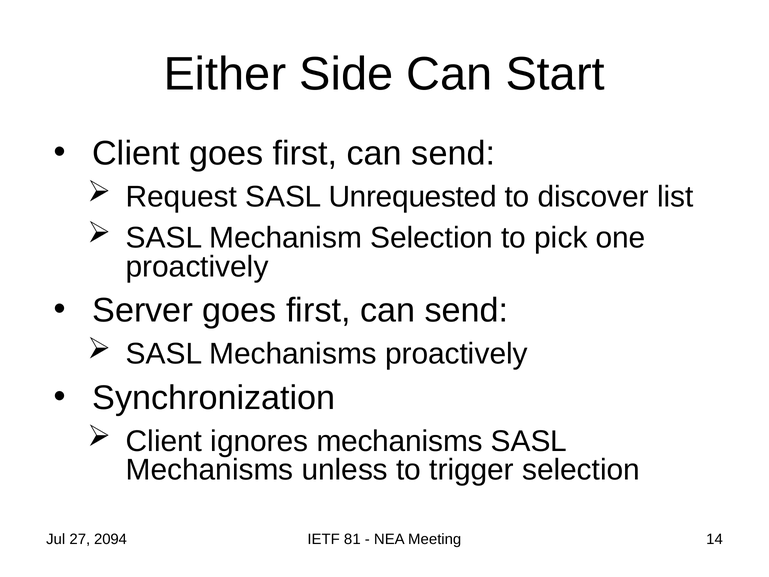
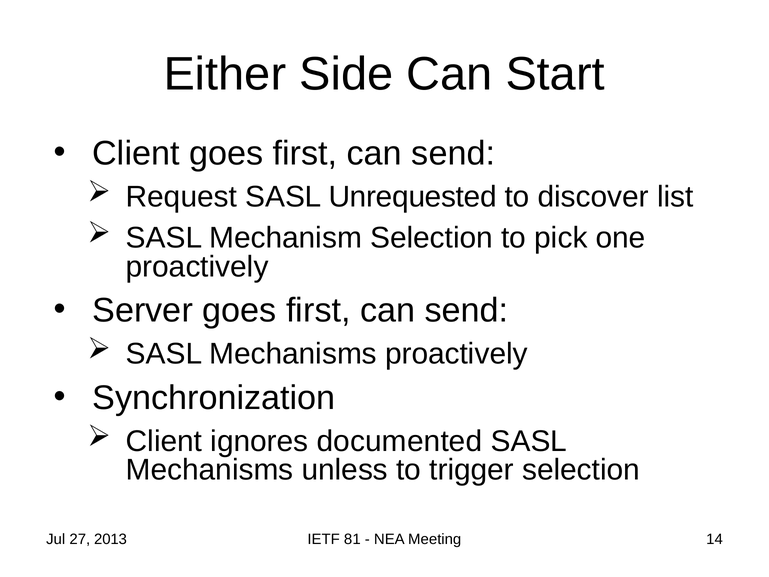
ignores mechanisms: mechanisms -> documented
2094: 2094 -> 2013
